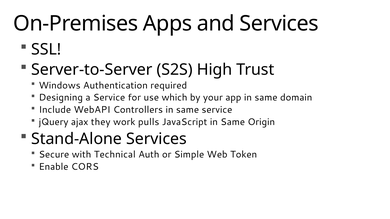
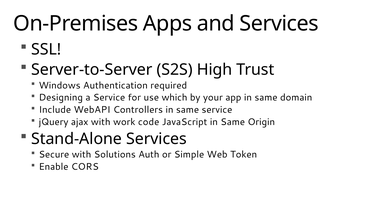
ajax they: they -> with
pulls: pulls -> code
Technical: Technical -> Solutions
